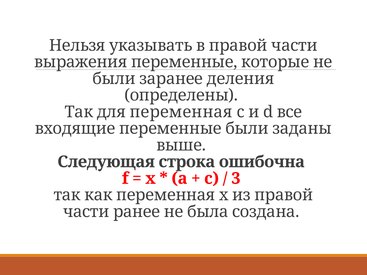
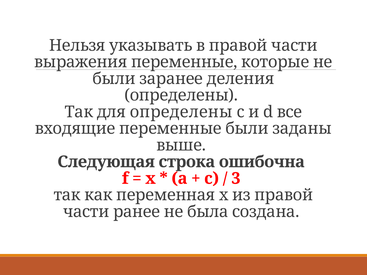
для переменная: переменная -> определены
